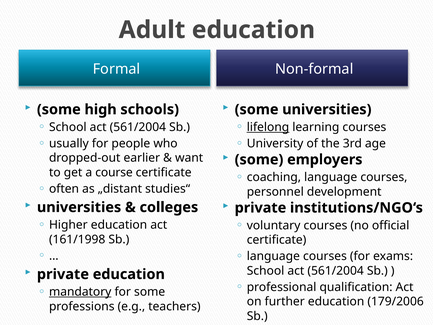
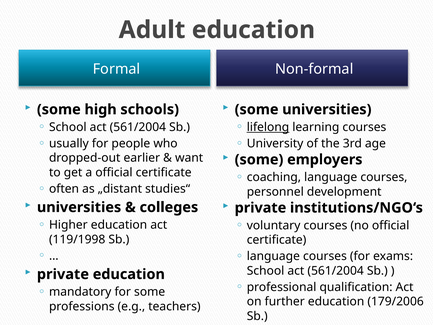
a course: course -> official
161/1998: 161/1998 -> 119/1998
mandatory underline: present -> none
